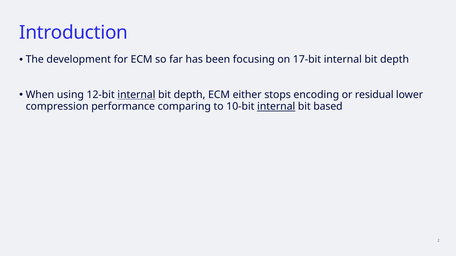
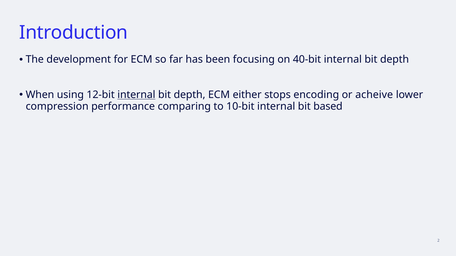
17-bit: 17-bit -> 40-bit
residual: residual -> acheive
internal at (276, 107) underline: present -> none
